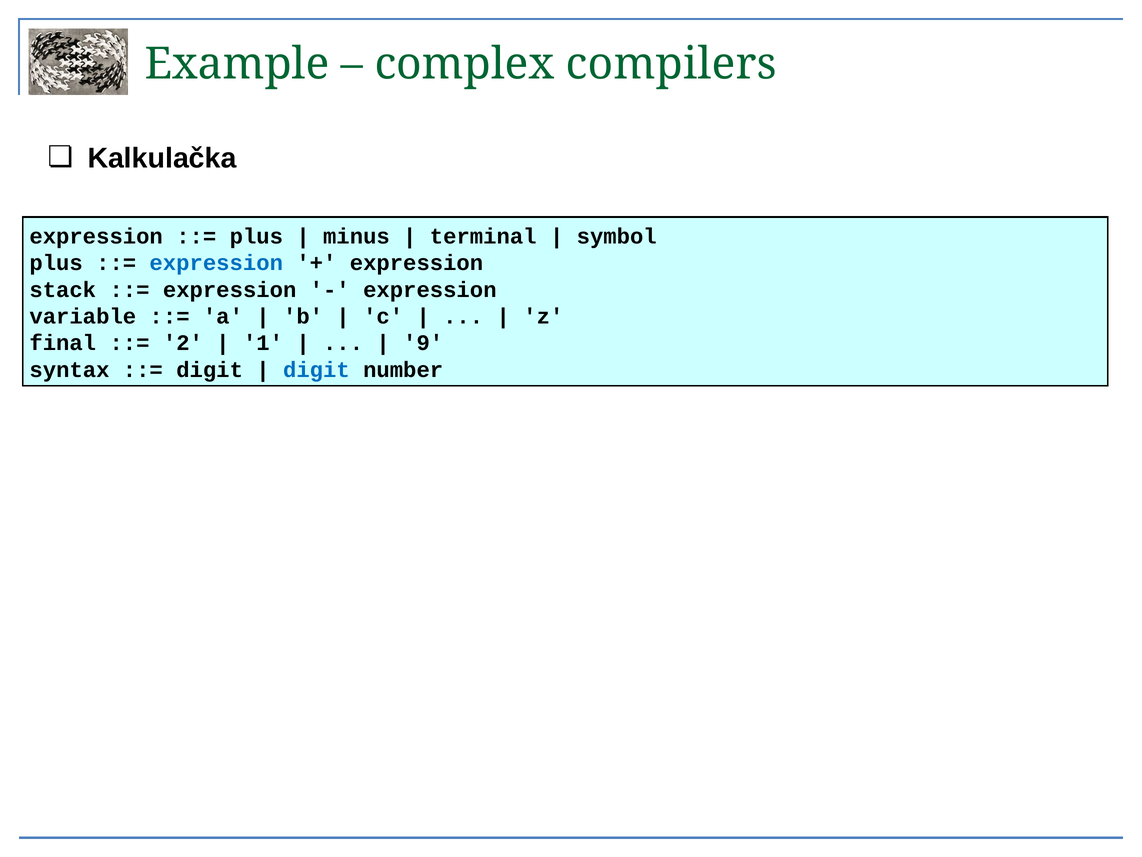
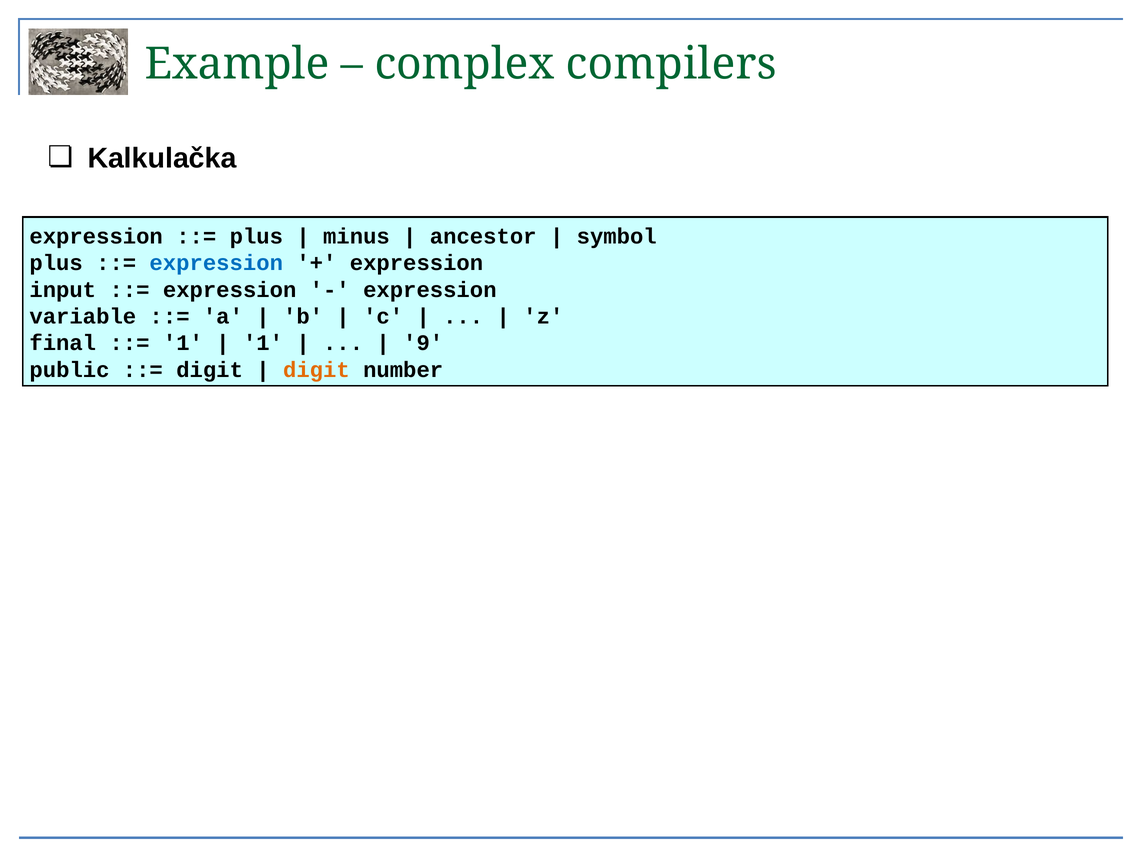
terminal: terminal -> ancestor
stack: stack -> input
2 at (183, 343): 2 -> 1
syntax: syntax -> public
digit at (316, 370) colour: blue -> orange
